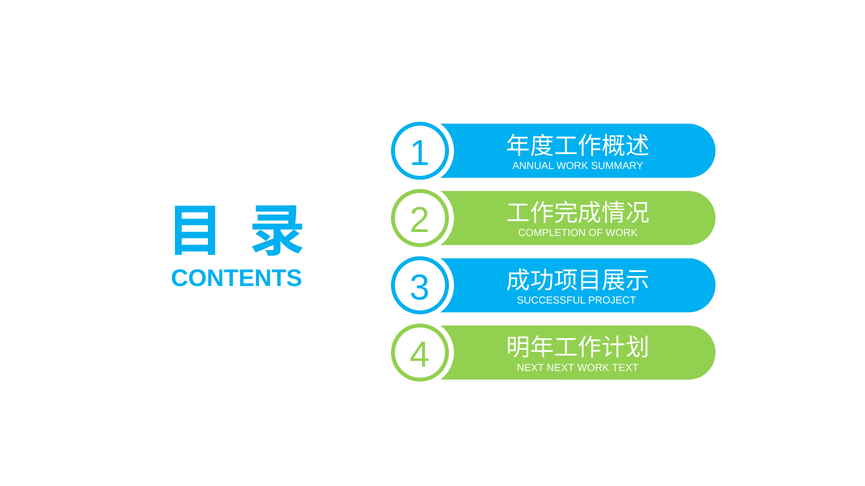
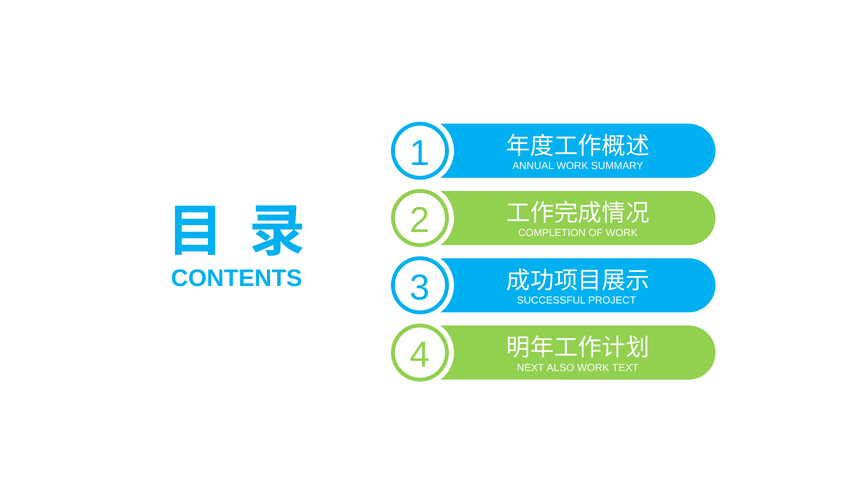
NEXT NEXT: NEXT -> ALSO
